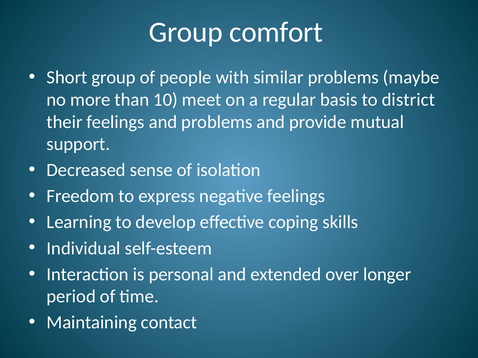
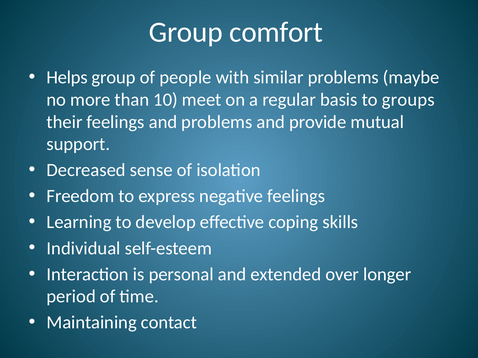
Short: Short -> Helps
district: district -> groups
